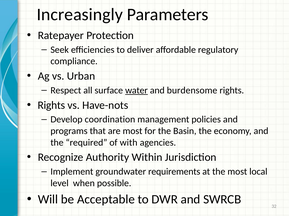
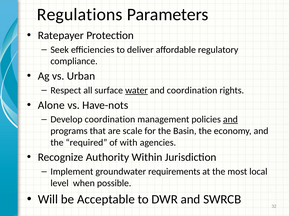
Increasingly: Increasingly -> Regulations
and burdensome: burdensome -> coordination
Rights at (51, 105): Rights -> Alone
and at (230, 120) underline: none -> present
are most: most -> scale
